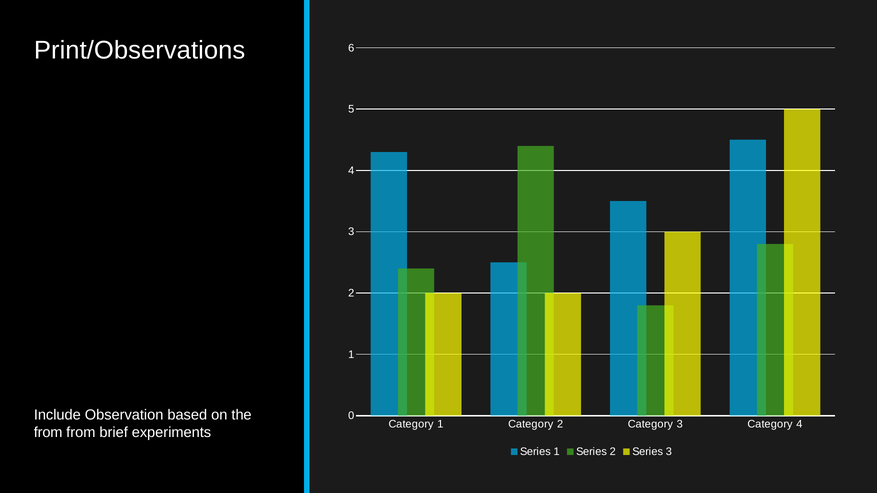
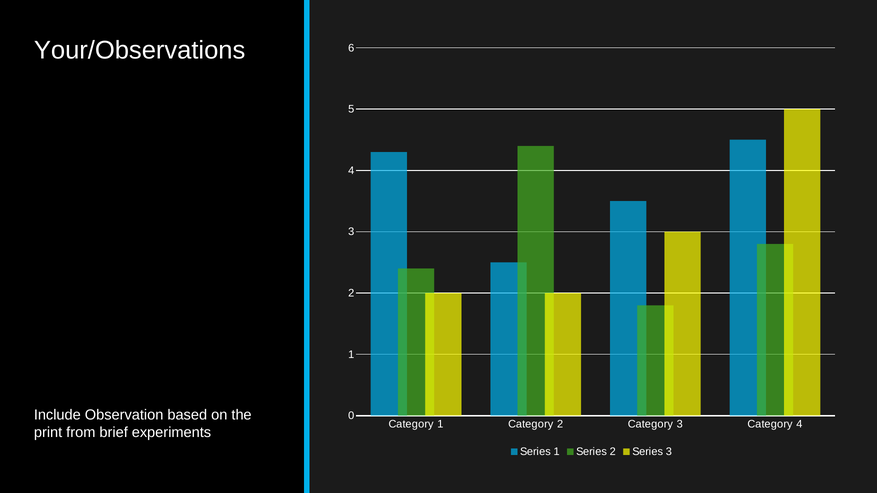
Print/Observations: Print/Observations -> Your/Observations
from at (48, 433): from -> print
